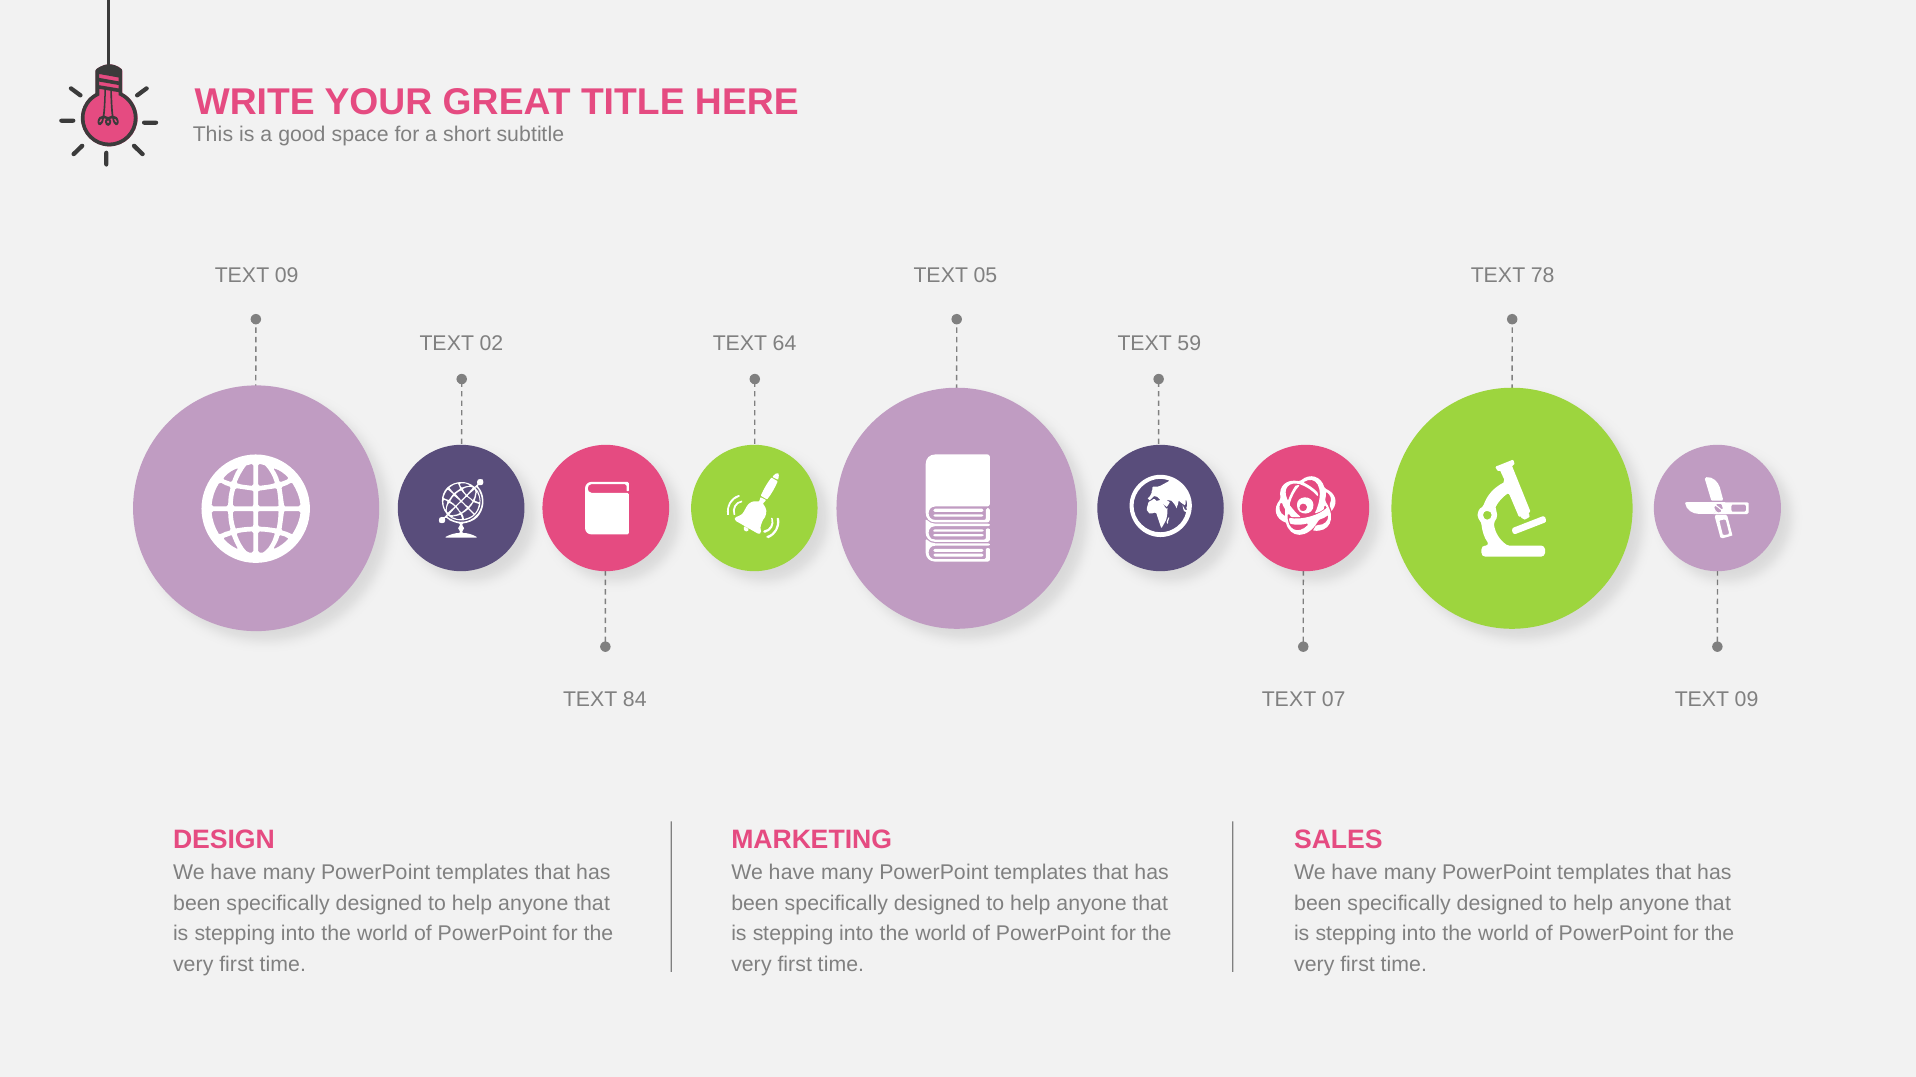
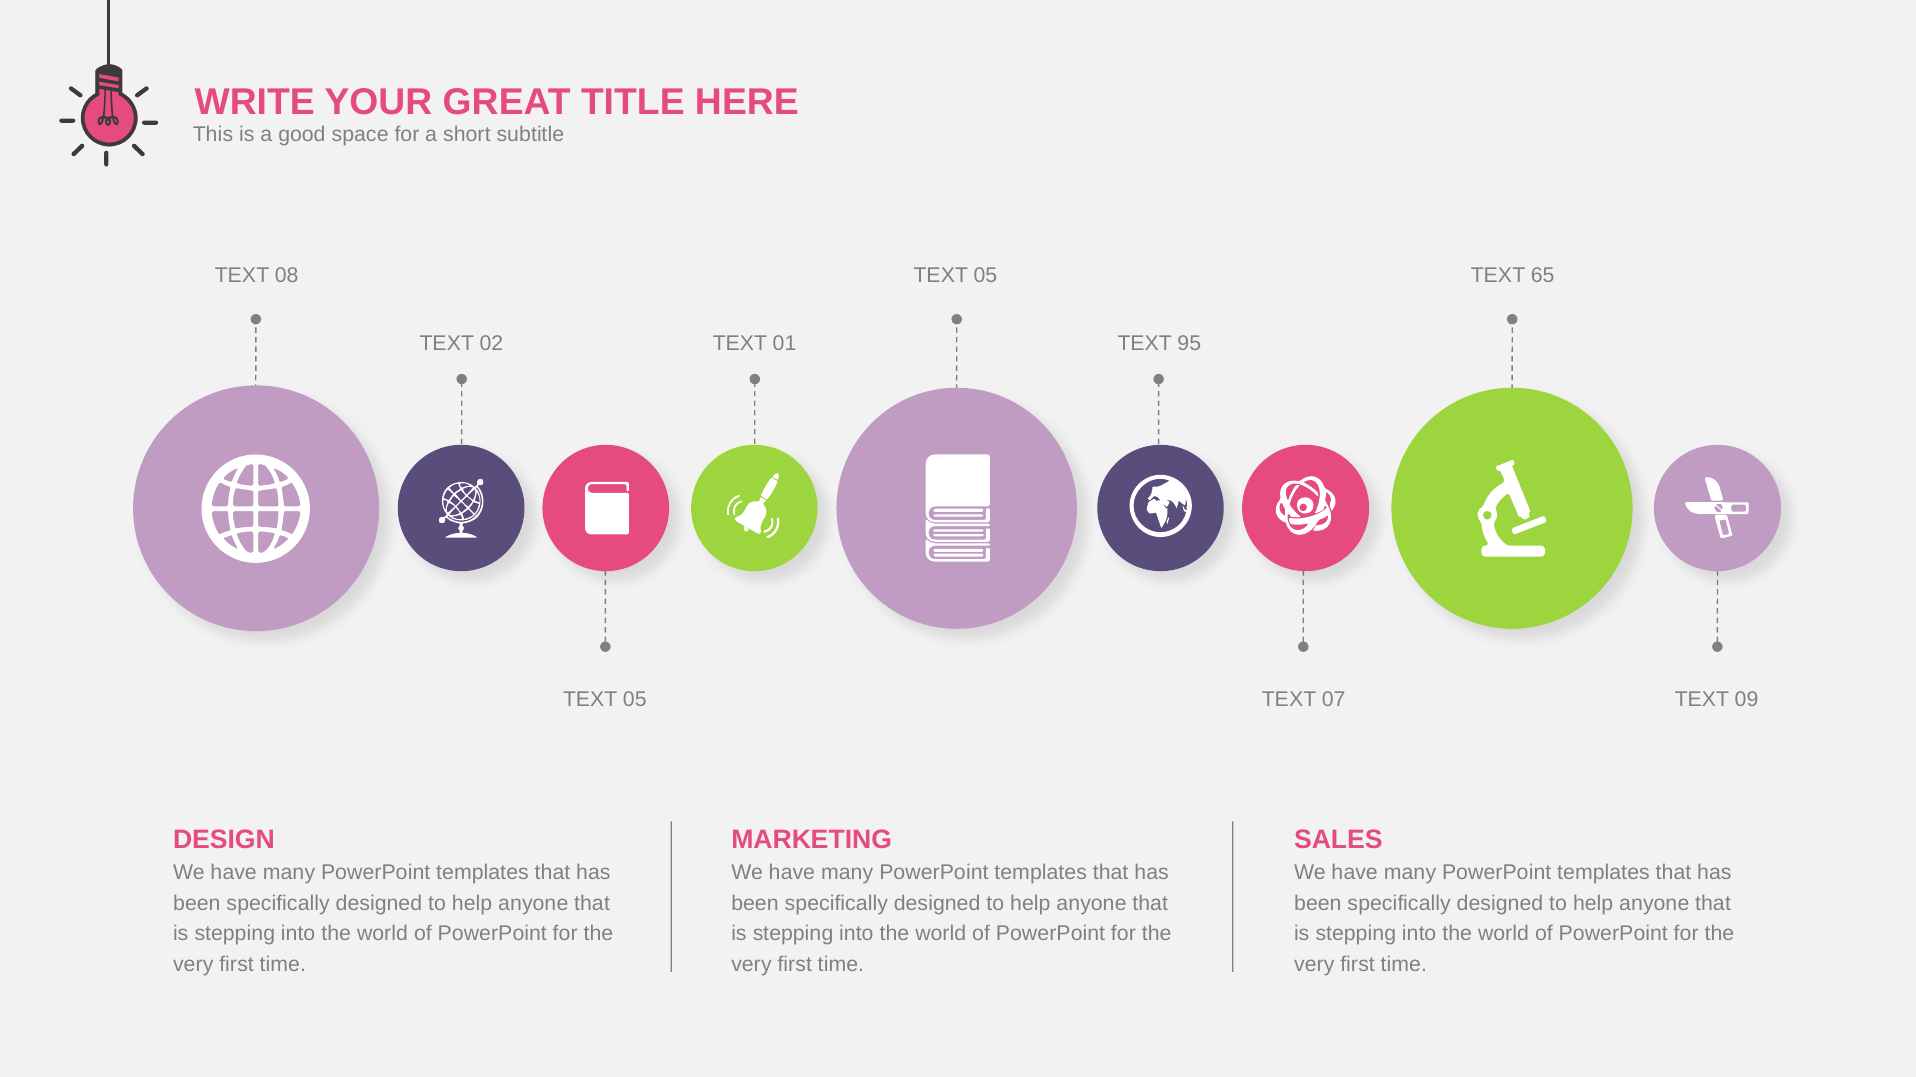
09 at (287, 276): 09 -> 08
78: 78 -> 65
64: 64 -> 01
59: 59 -> 95
84 at (635, 700): 84 -> 05
